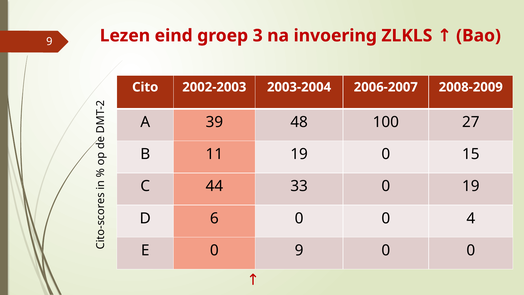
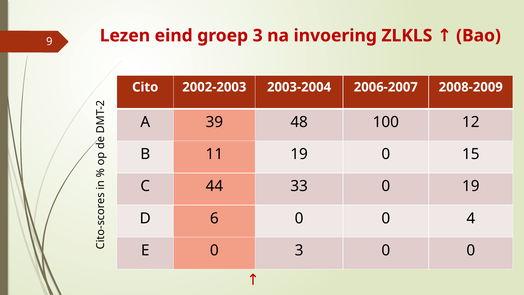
27: 27 -> 12
0 9: 9 -> 3
